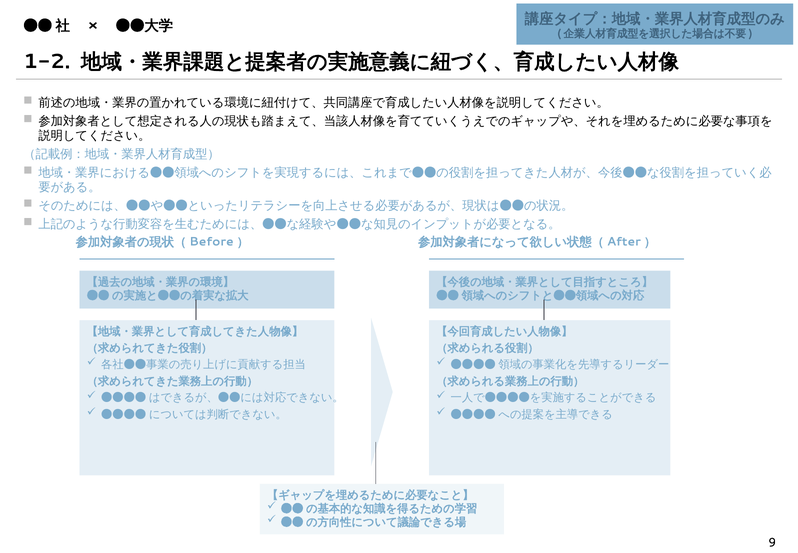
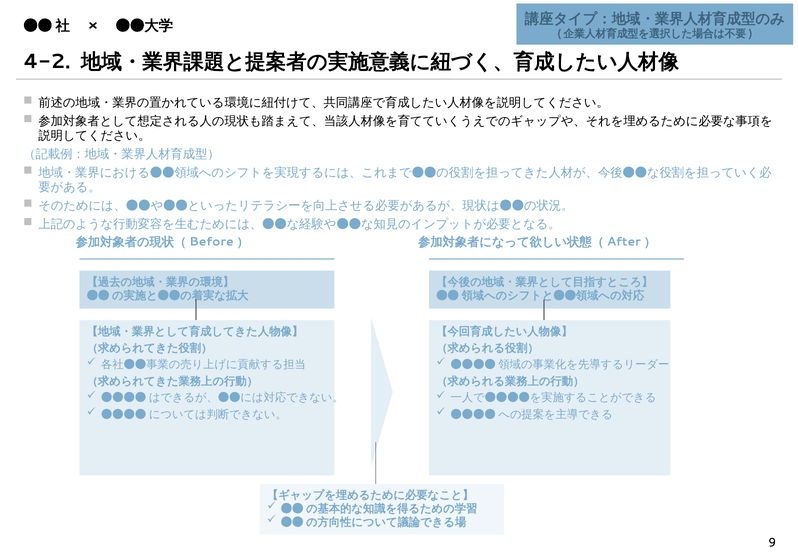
1-2: 1-2 -> 4-2
